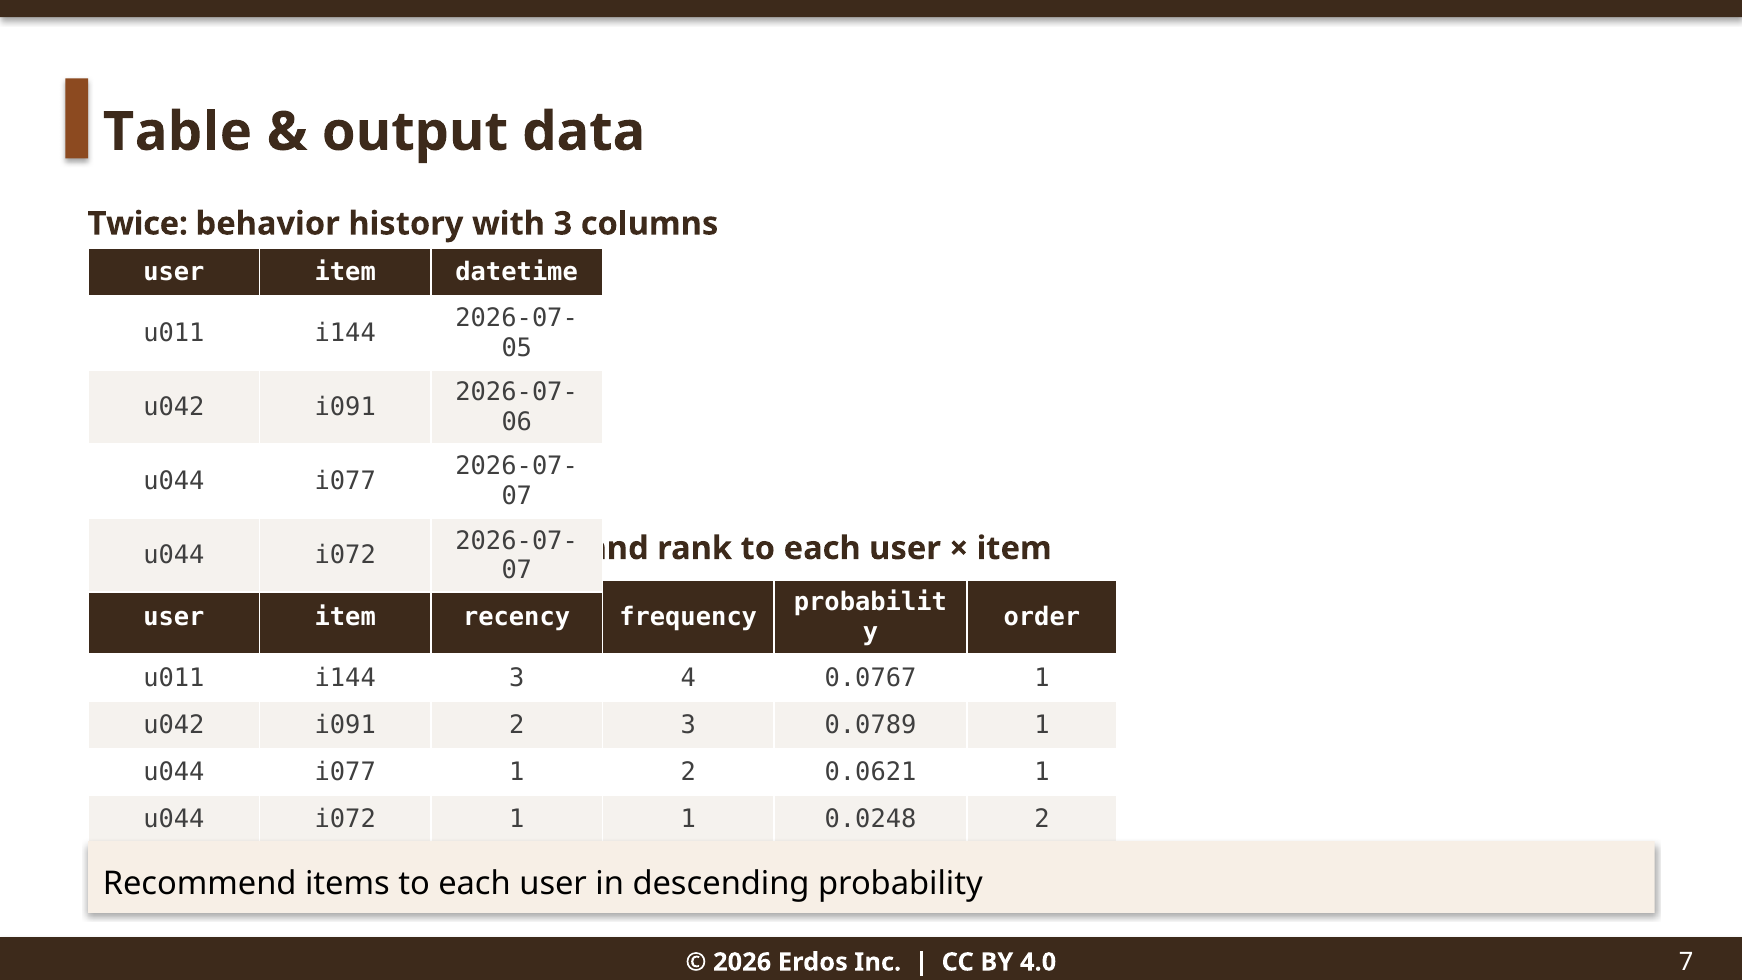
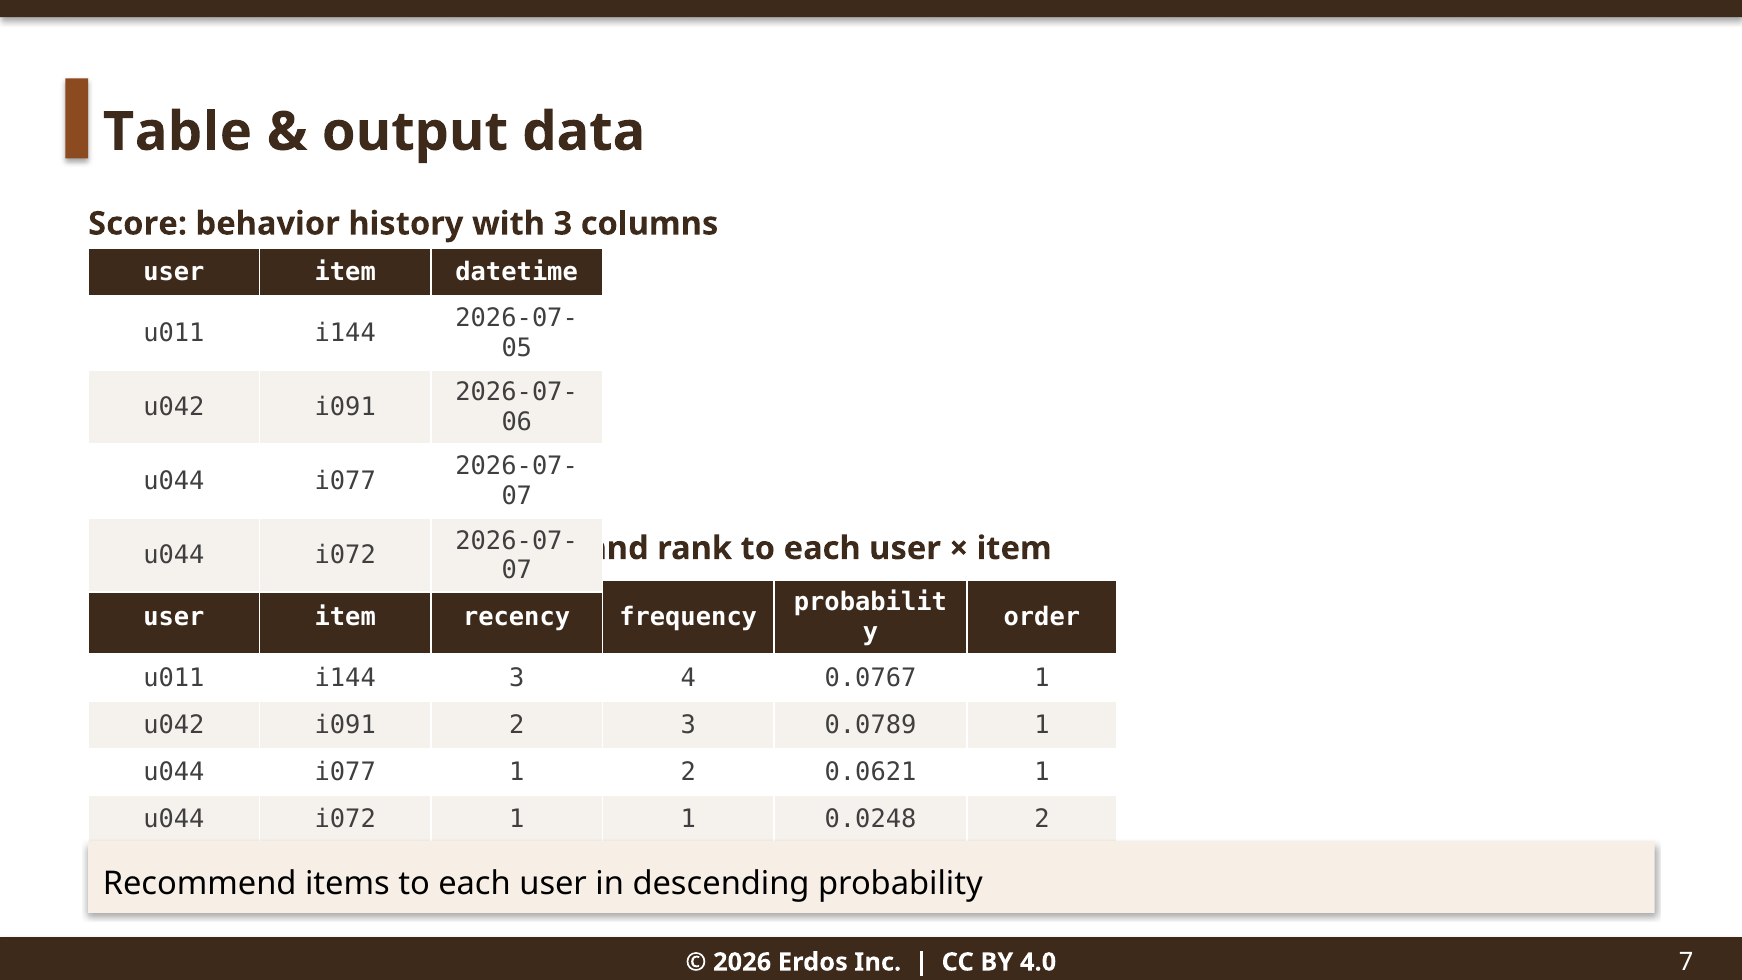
Twice at (138, 224): Twice -> Score
